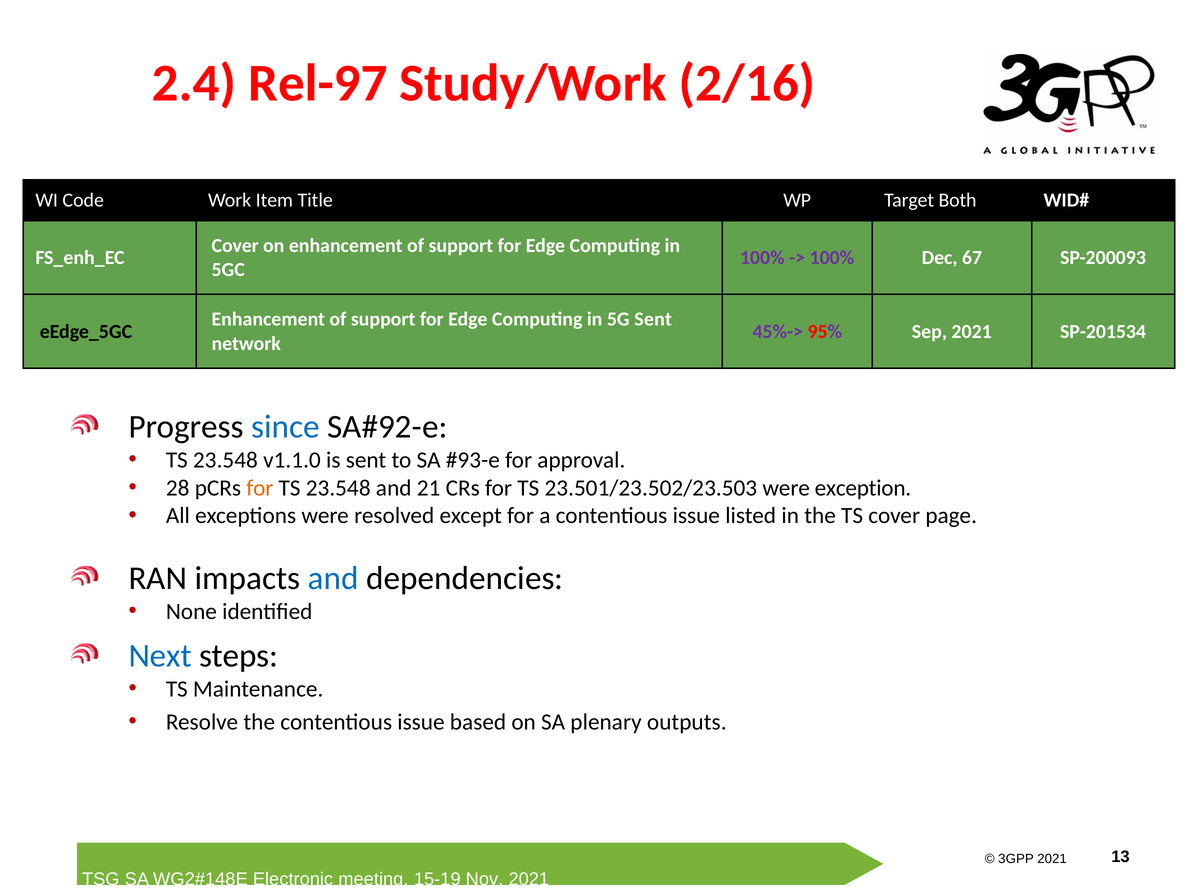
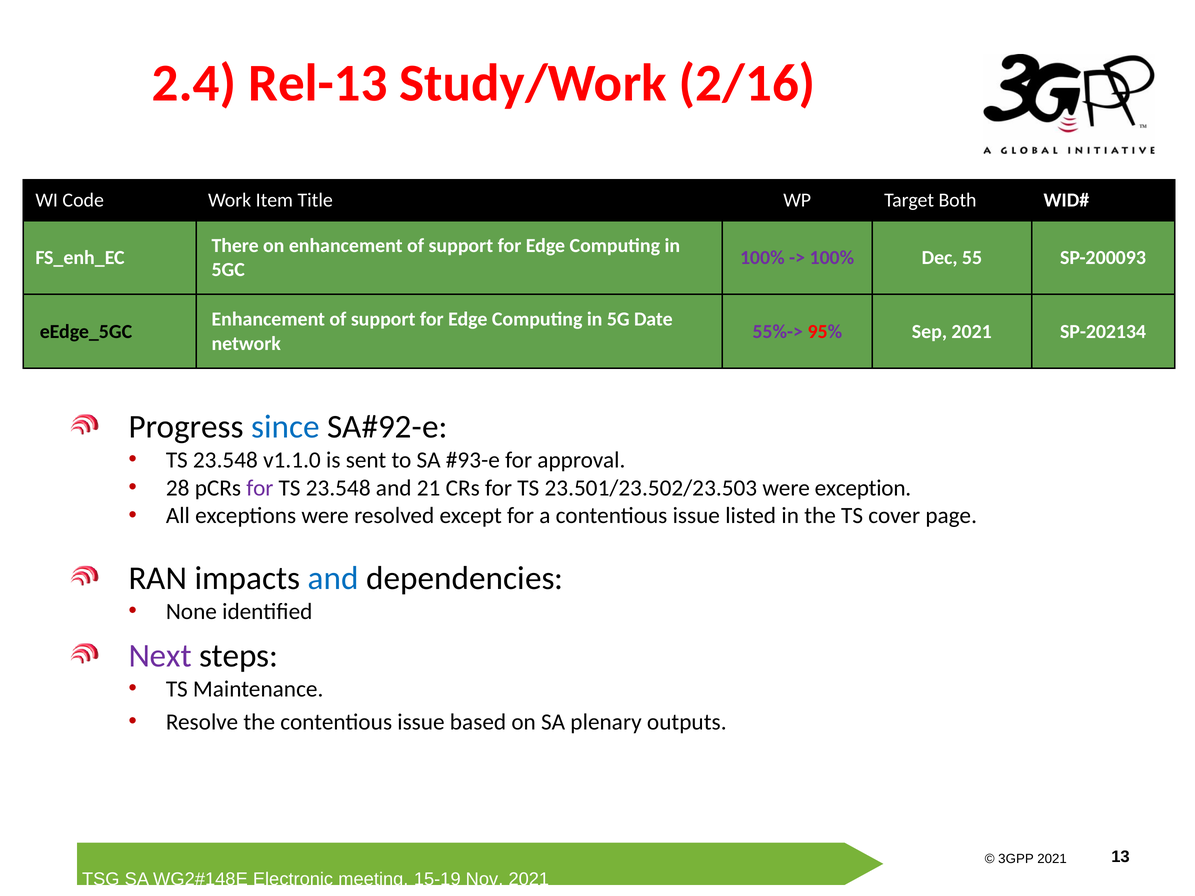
Rel-97: Rel-97 -> Rel-13
Cover at (235, 246): Cover -> There
67: 67 -> 55
5G Sent: Sent -> Date
45%->: 45%-> -> 55%->
SP-201534: SP-201534 -> SP-202134
for at (260, 488) colour: orange -> purple
Next colour: blue -> purple
